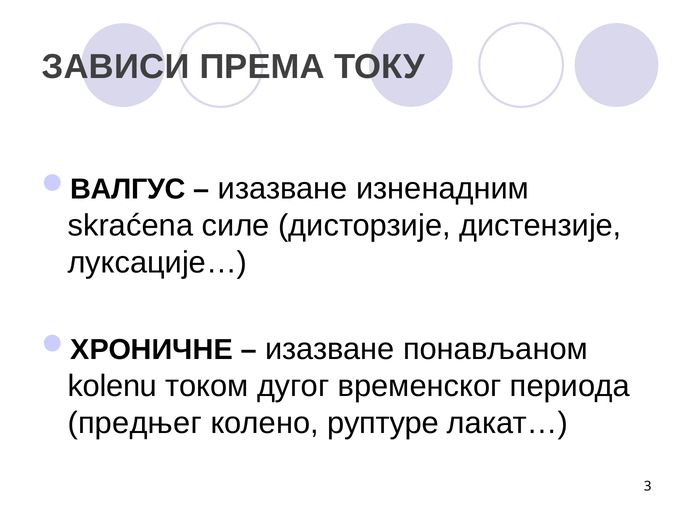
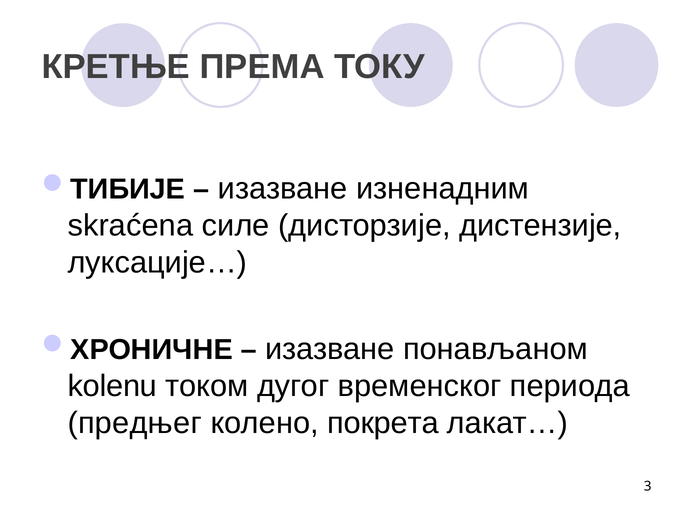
ЗАВИСИ: ЗАВИСИ -> КРЕТЊЕ
ВАЛГУС: ВАЛГУС -> ТИБИЈЕ
руптуре: руптуре -> покрета
